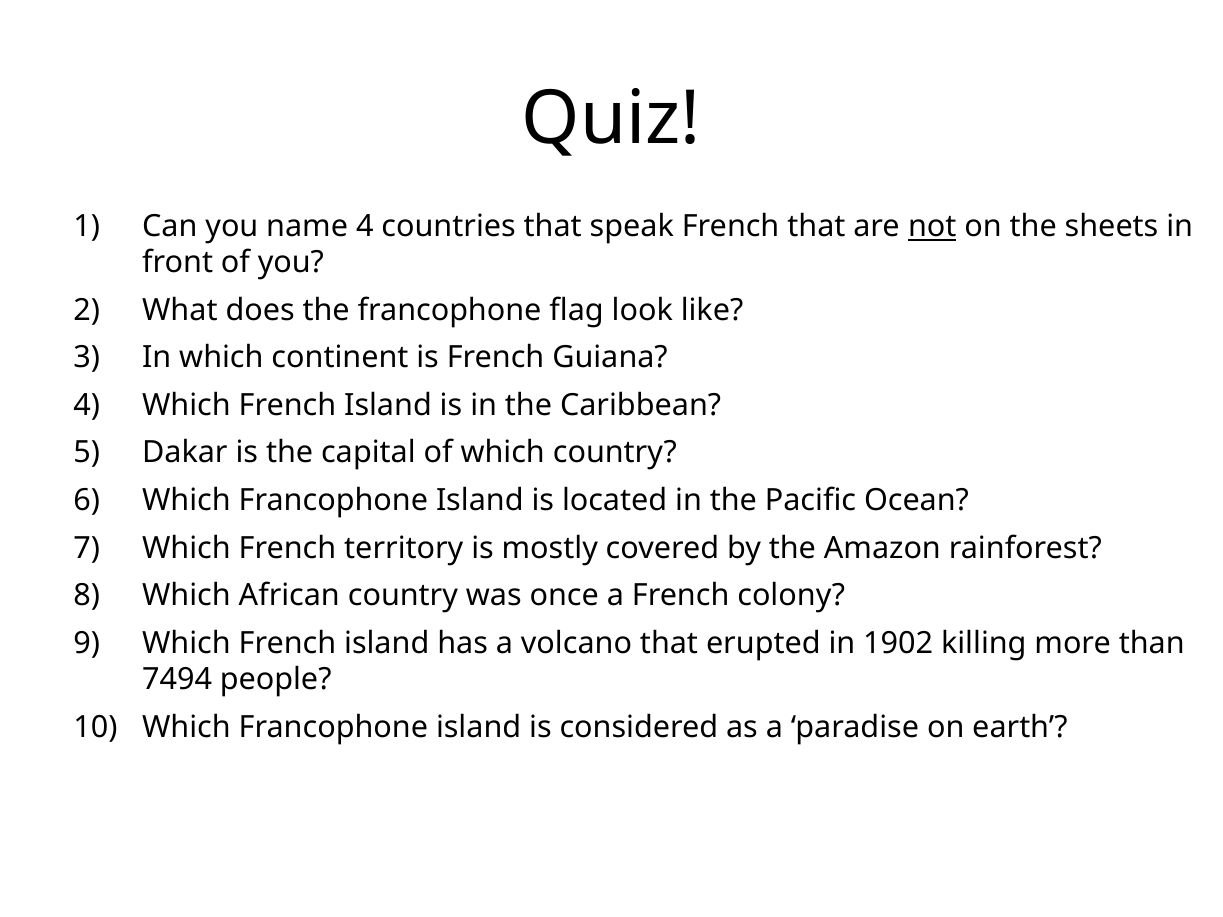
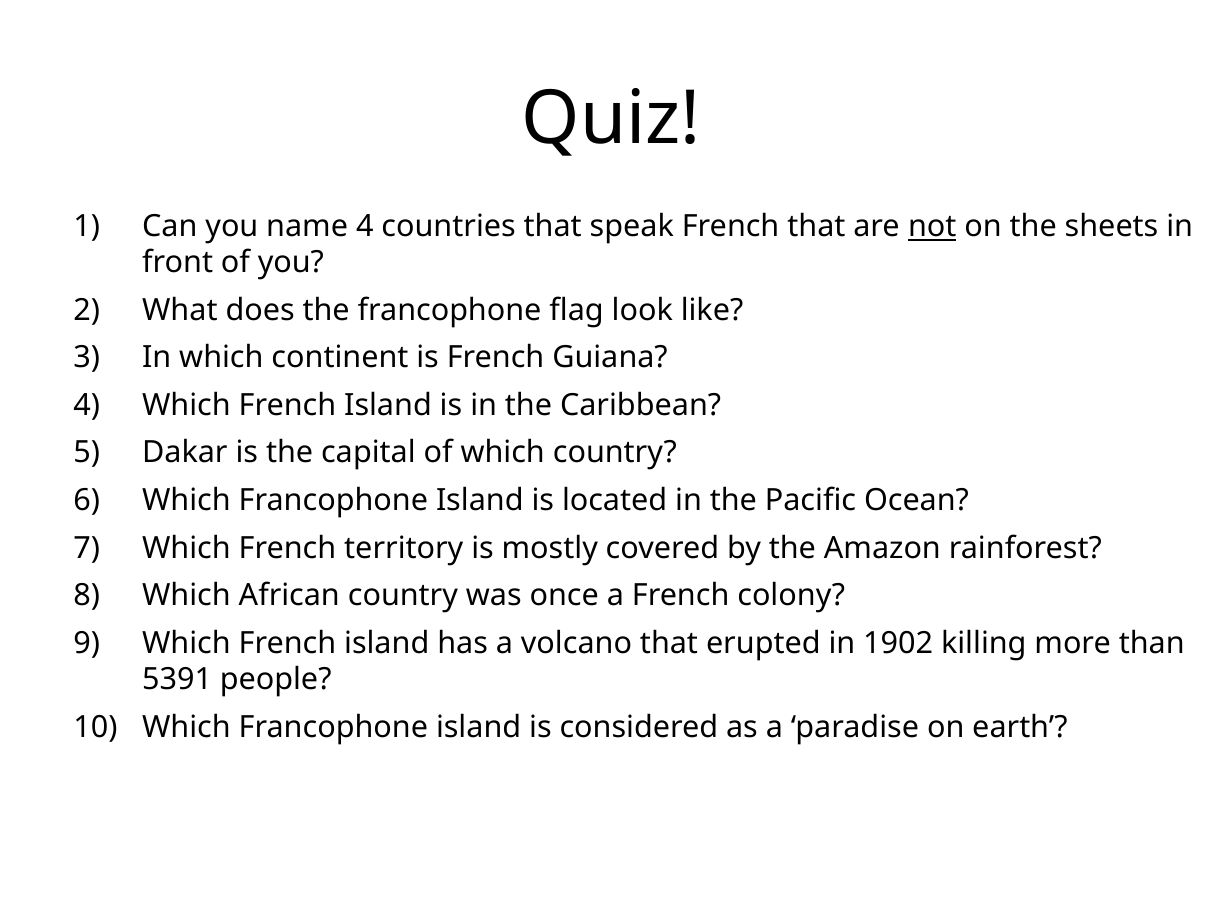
7494: 7494 -> 5391
